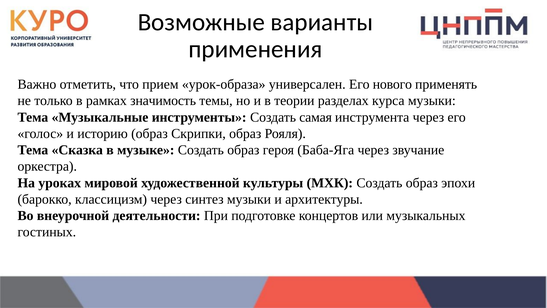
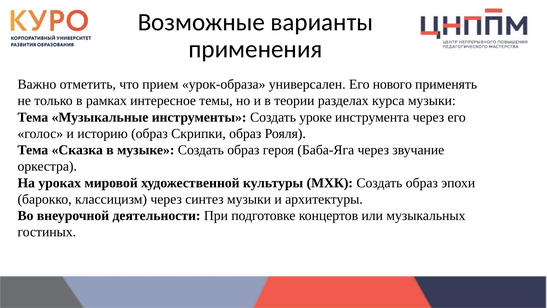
значимость: значимость -> интересное
самая: самая -> уроке
